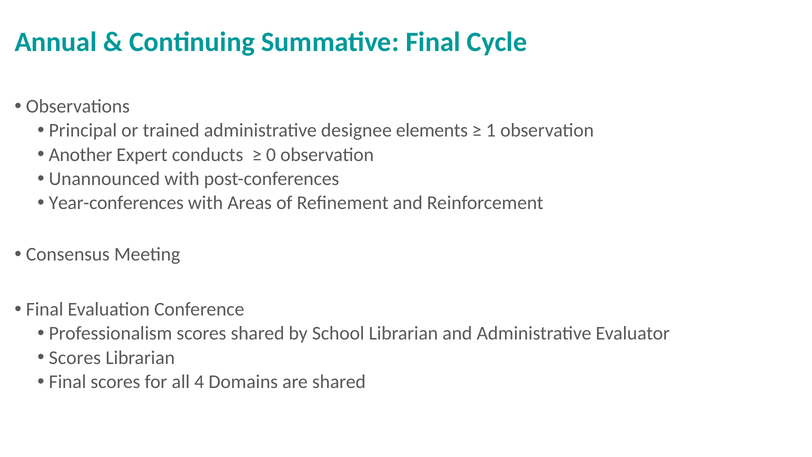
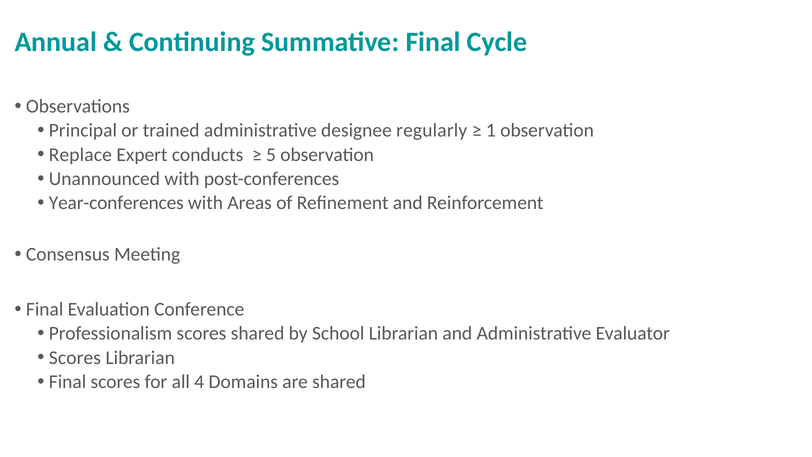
elements: elements -> regularly
Another: Another -> Replace
0: 0 -> 5
